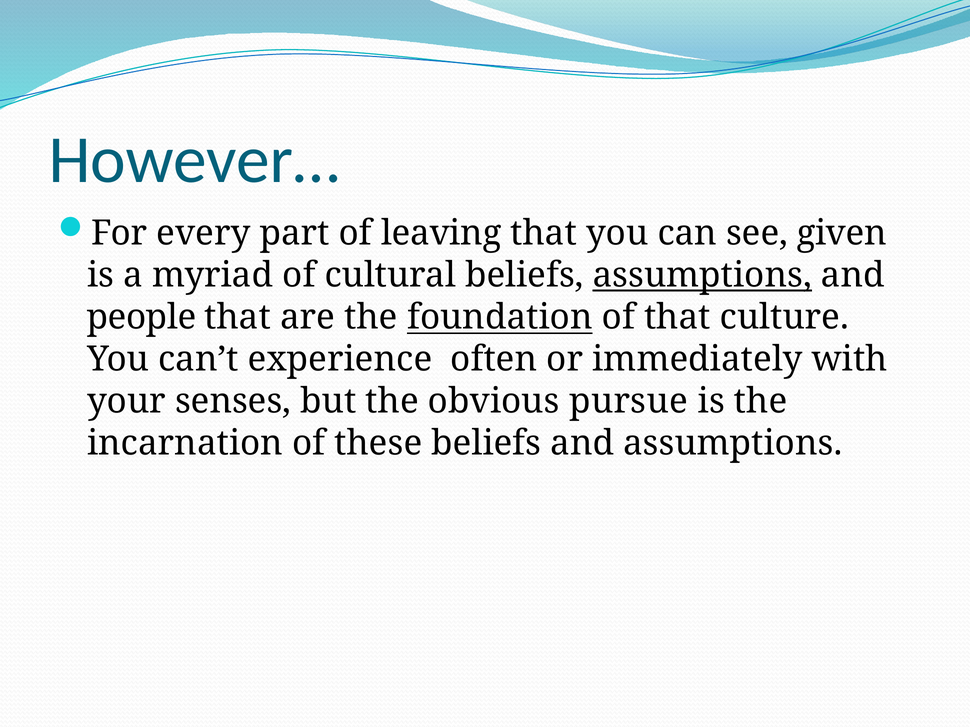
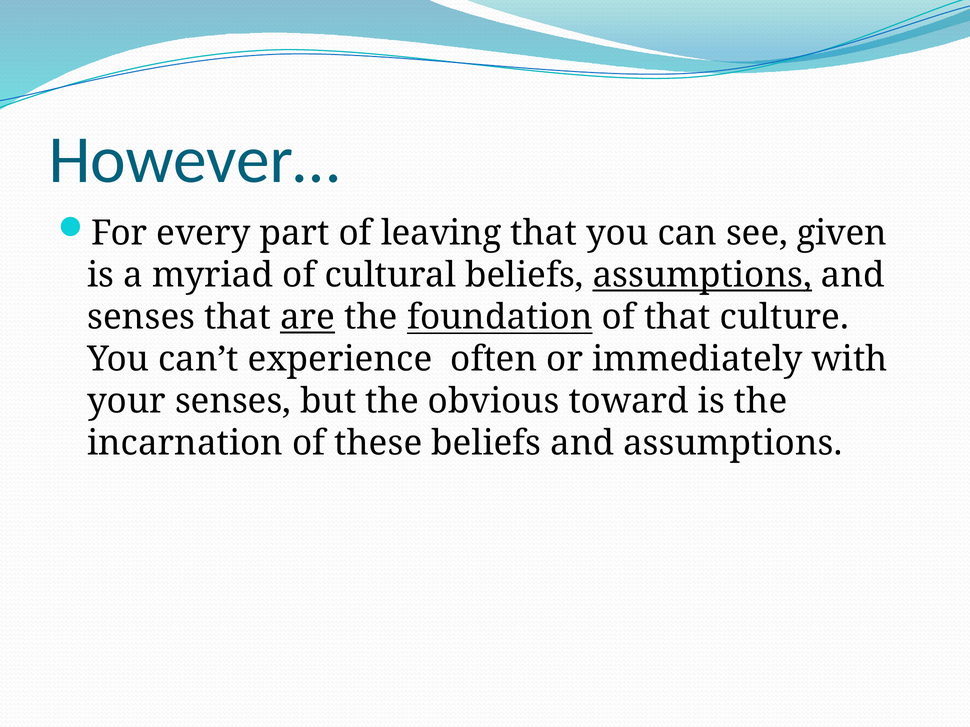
people at (141, 318): people -> senses
are underline: none -> present
pursue: pursue -> toward
